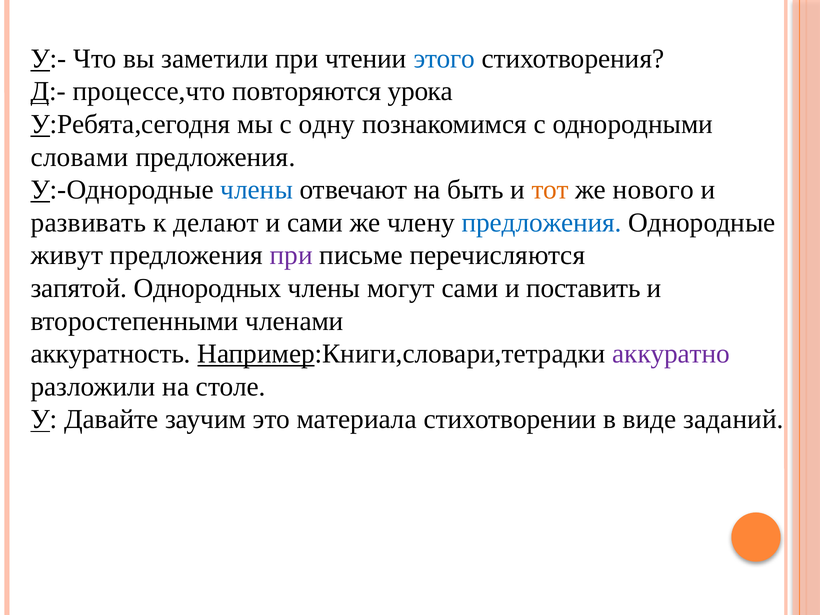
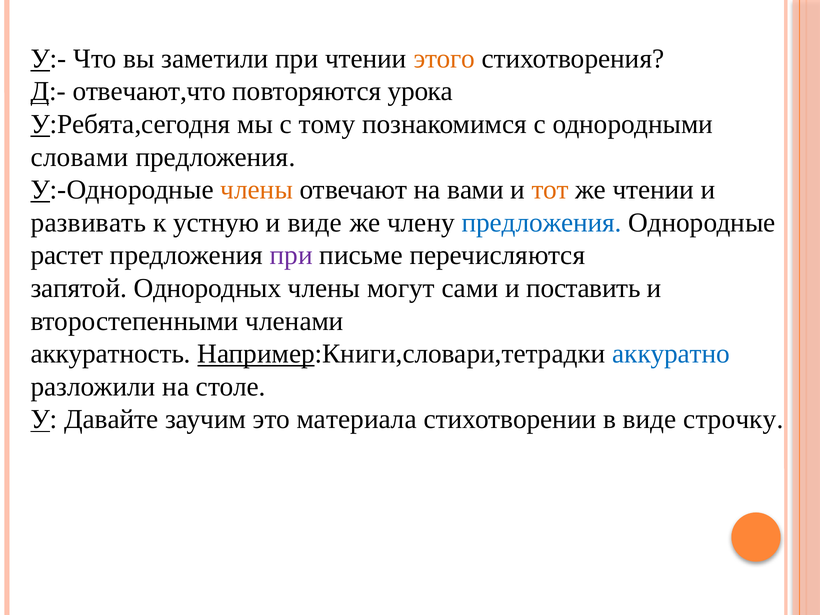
этого colour: blue -> orange
процессе,что: процессе,что -> отвечают,что
одну: одну -> тому
члены at (257, 190) colour: blue -> orange
быть: быть -> вами
же нового: нового -> чтении
делают: делают -> устную
и сами: сами -> виде
живут: живут -> растет
аккуратно colour: purple -> blue
заданий: заданий -> строчку
